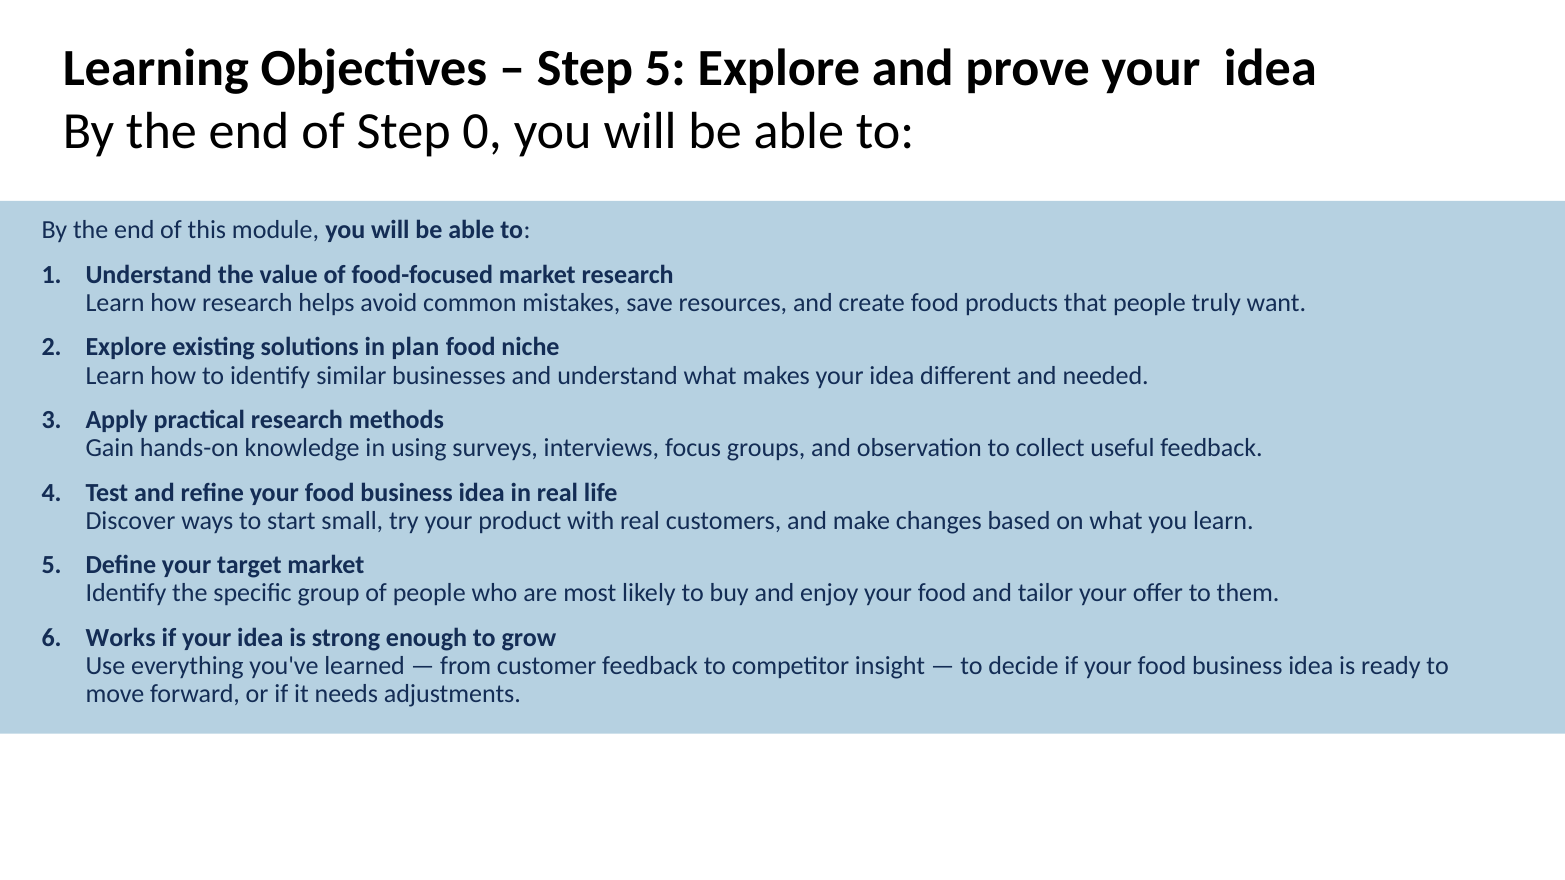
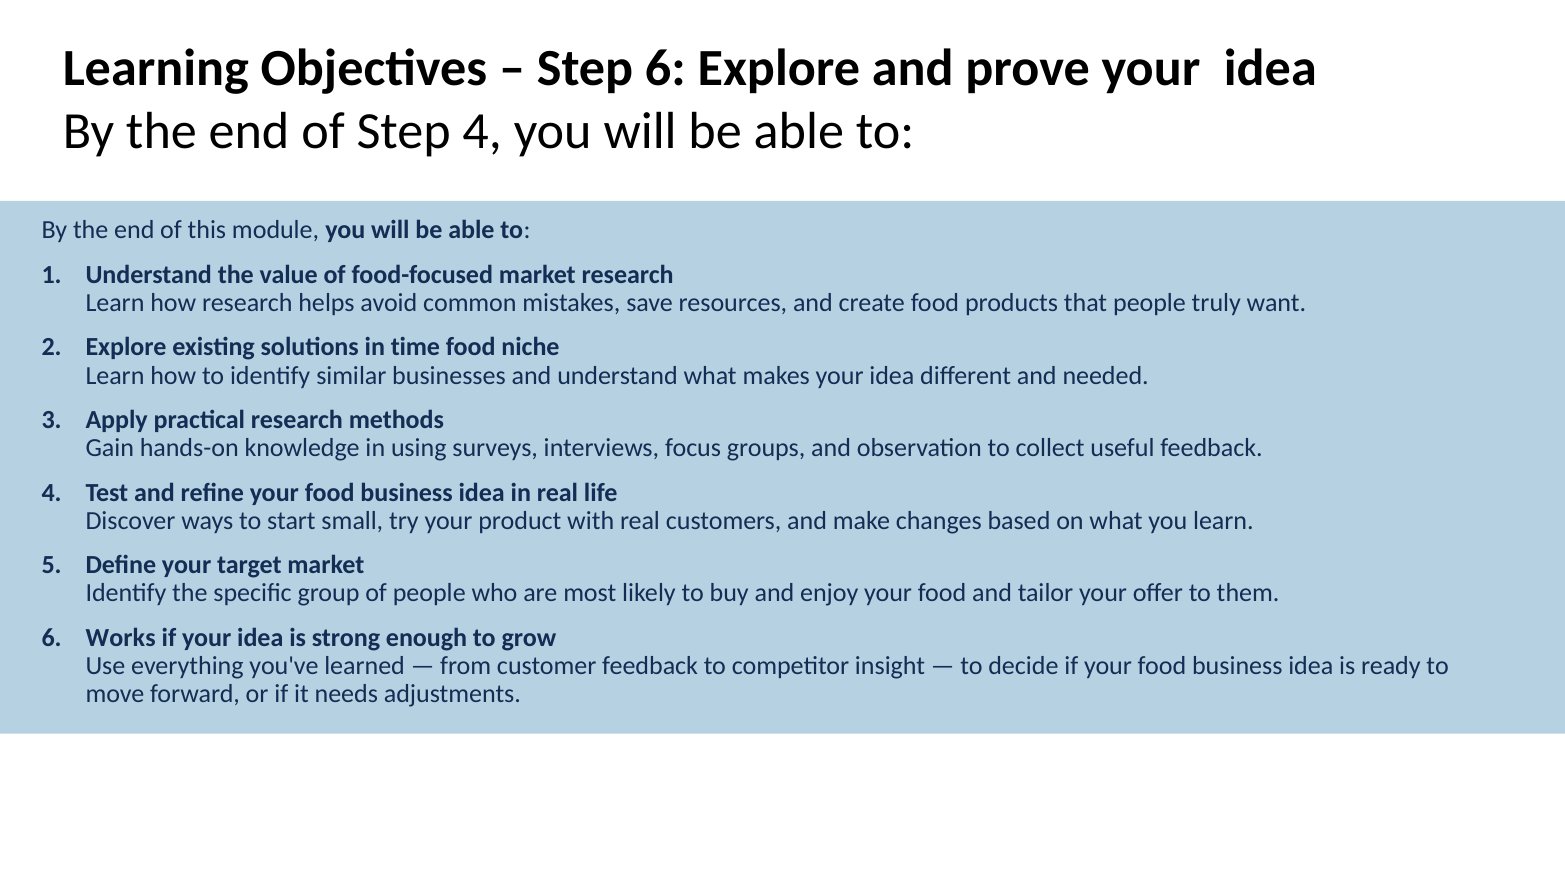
Step 5: 5 -> 6
Step 0: 0 -> 4
plan: plan -> time
